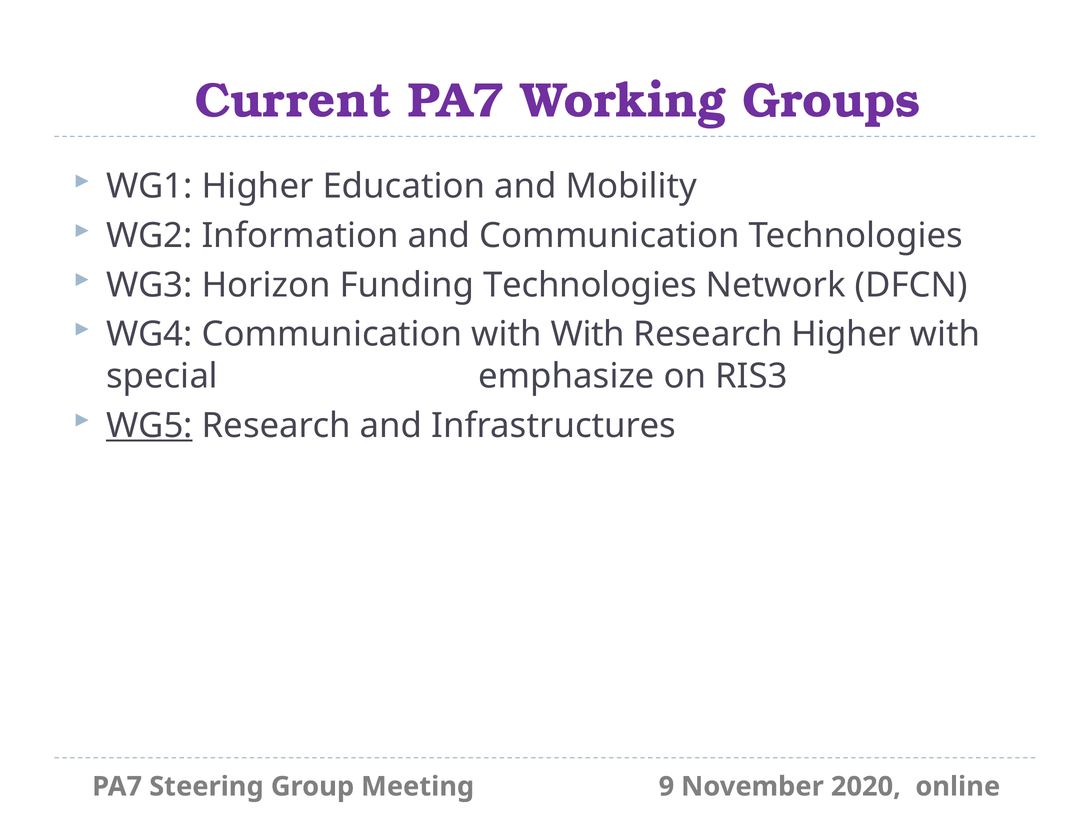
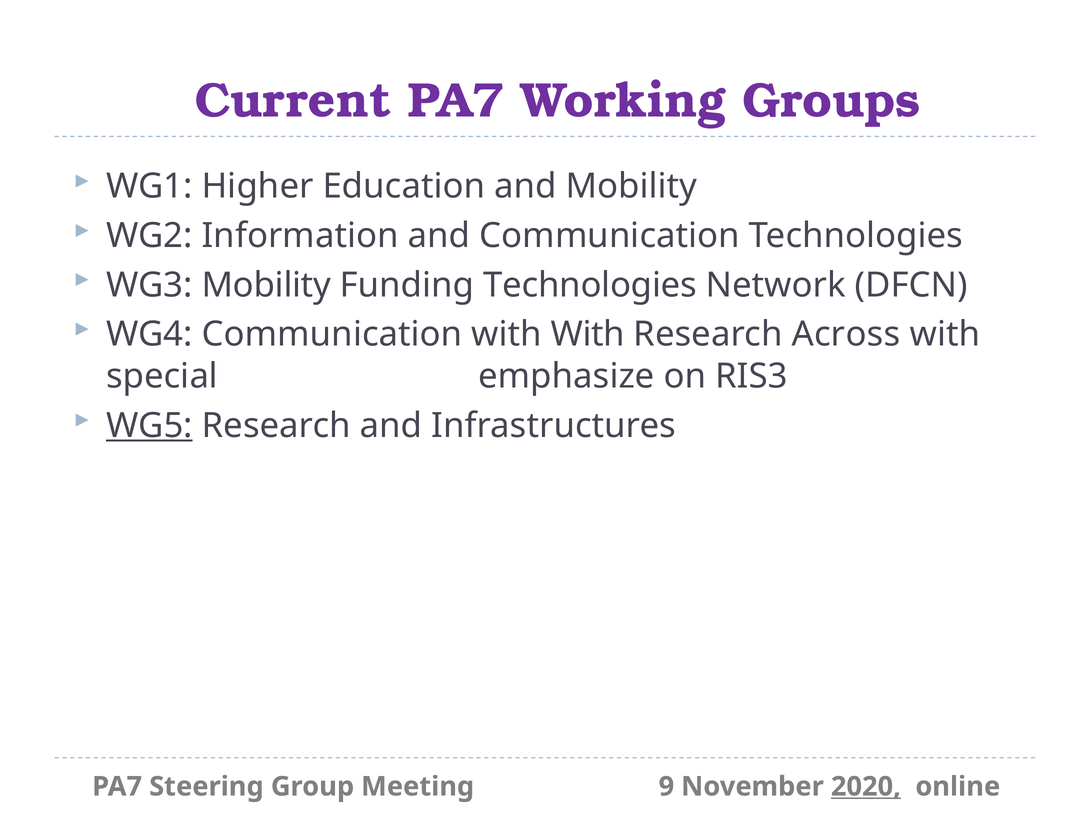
WG3 Horizon: Horizon -> Mobility
Research Higher: Higher -> Across
2020 underline: none -> present
